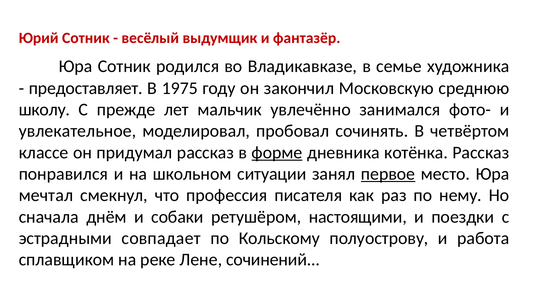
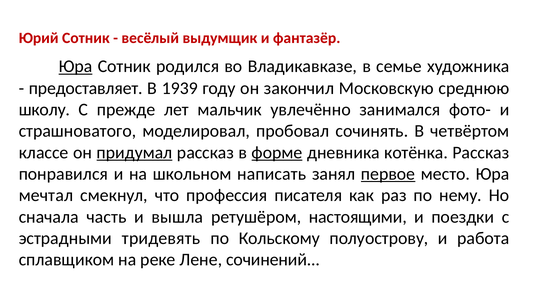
Юра at (76, 66) underline: none -> present
1975: 1975 -> 1939
увлекательное: увлекательное -> страшноватого
придумал underline: none -> present
ситуации: ситуации -> написать
днём: днём -> часть
собаки: собаки -> вышла
совпадает: совпадает -> тридевять
